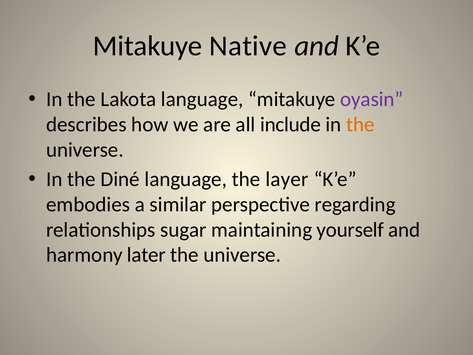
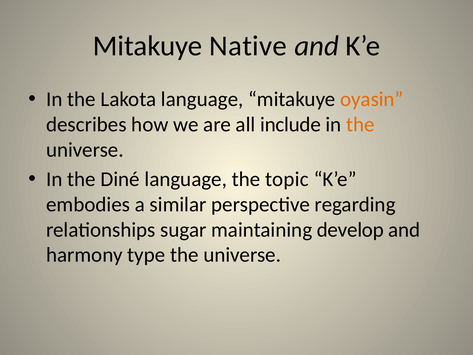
oyasin colour: purple -> orange
layer: layer -> topic
yourself: yourself -> develop
later: later -> type
